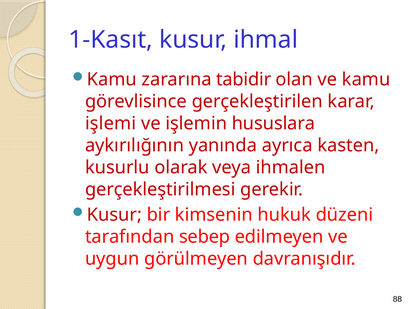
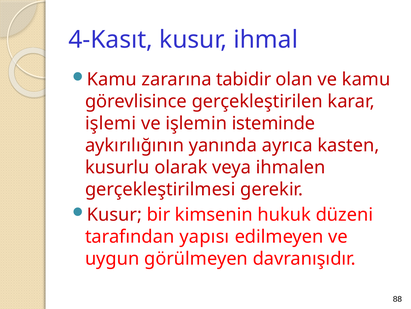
1-Kasıt: 1-Kasıt -> 4-Kasıt
hususlara: hususlara -> isteminde
sebep: sebep -> yapısı
